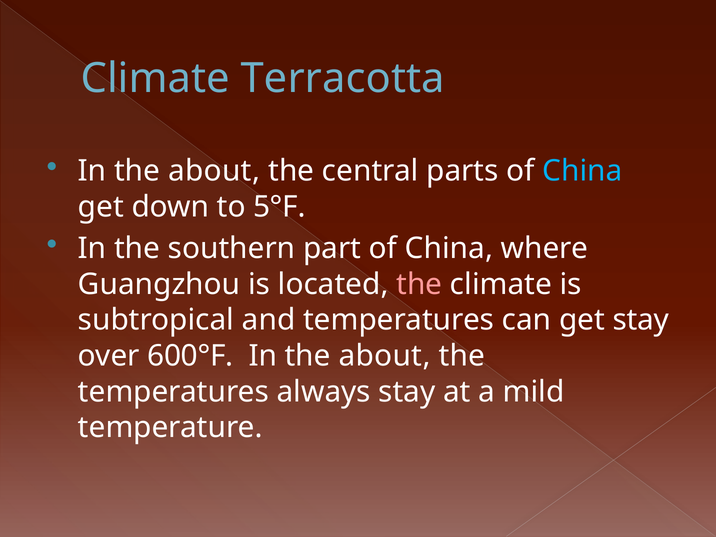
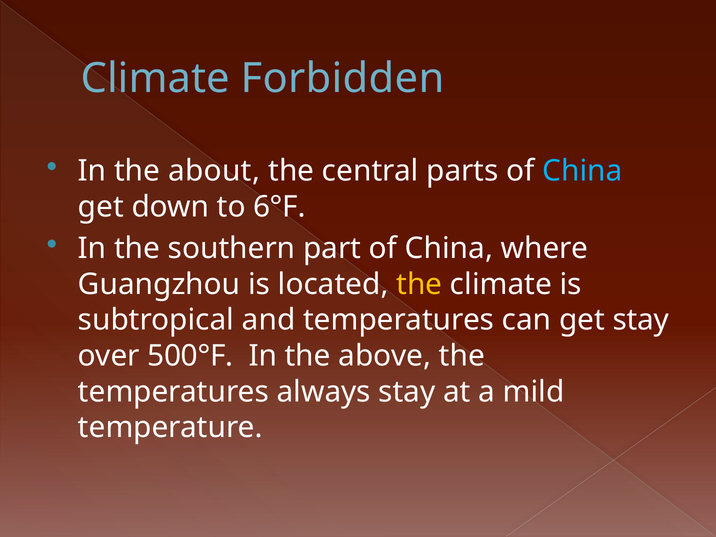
Terracotta: Terracotta -> Forbidden
5°F: 5°F -> 6°F
the at (419, 284) colour: pink -> yellow
600°F: 600°F -> 500°F
about at (385, 356): about -> above
